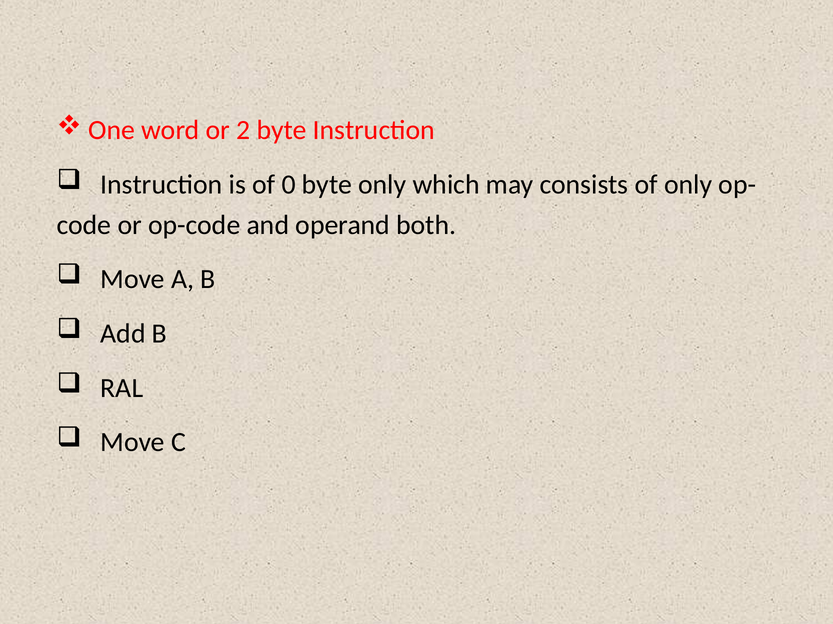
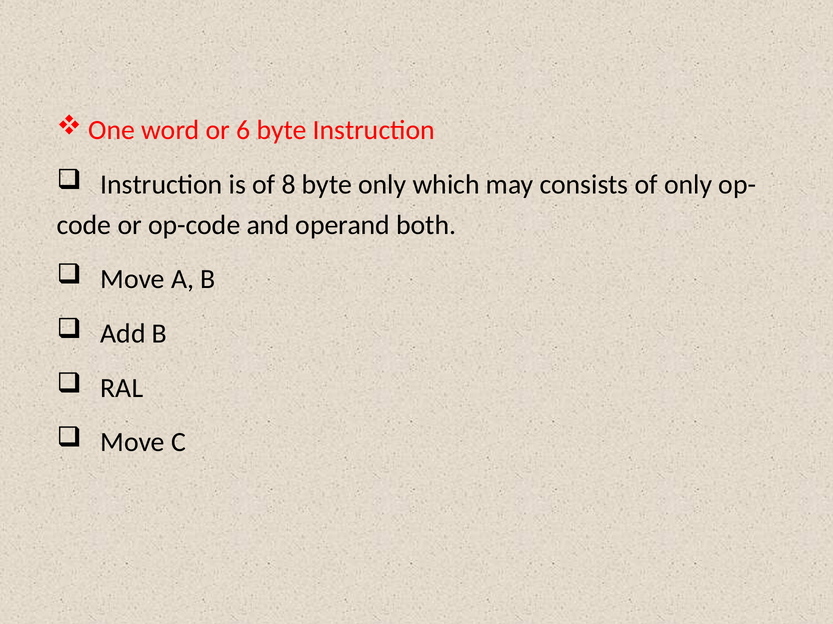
2: 2 -> 6
0: 0 -> 8
